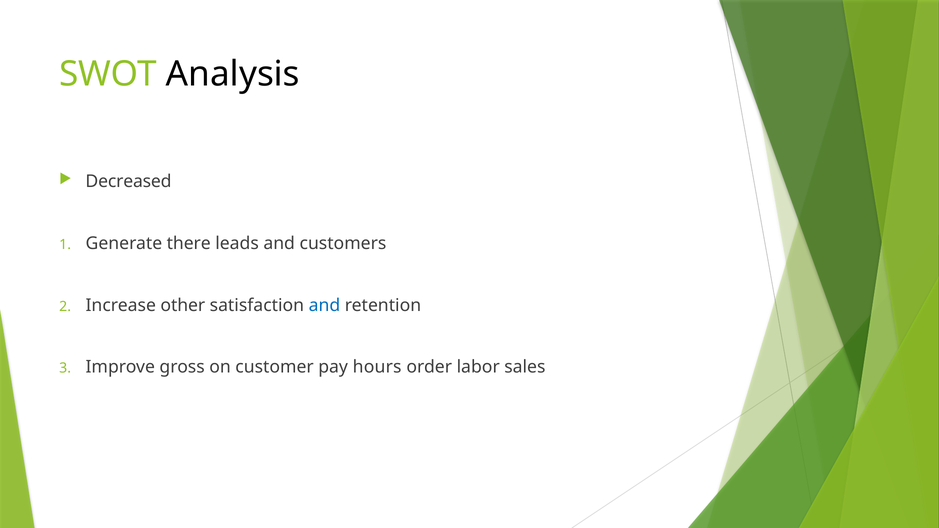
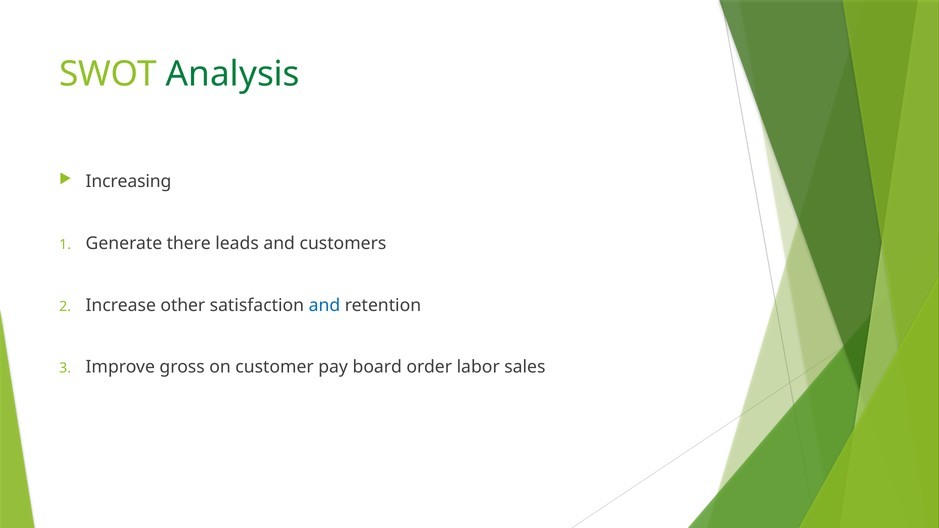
Analysis colour: black -> green
Decreased: Decreased -> Increasing
hours: hours -> board
